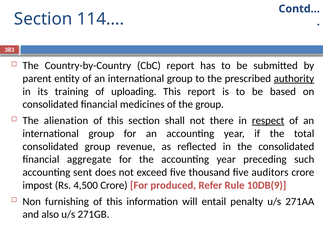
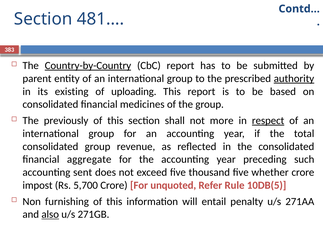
114…: 114… -> 481…
Country-by-Country underline: none -> present
training: training -> existing
alienation: alienation -> previously
there: there -> more
auditors: auditors -> whether
4,500: 4,500 -> 5,700
produced: produced -> unquoted
10DB(9: 10DB(9 -> 10DB(5
also underline: none -> present
